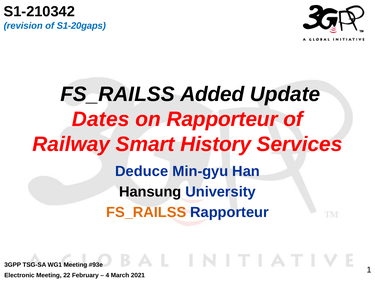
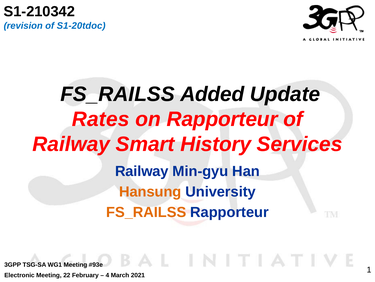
S1-20gaps: S1-20gaps -> S1-20tdoc
Dates: Dates -> Rates
Deduce at (142, 171): Deduce -> Railway
Hansung colour: black -> orange
